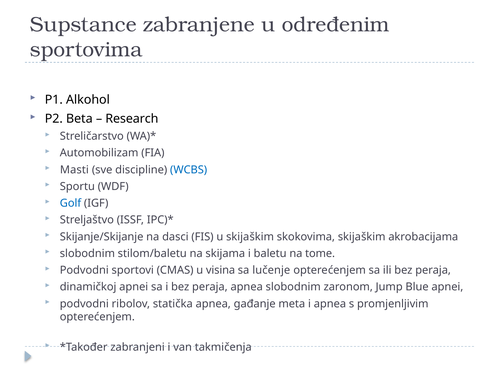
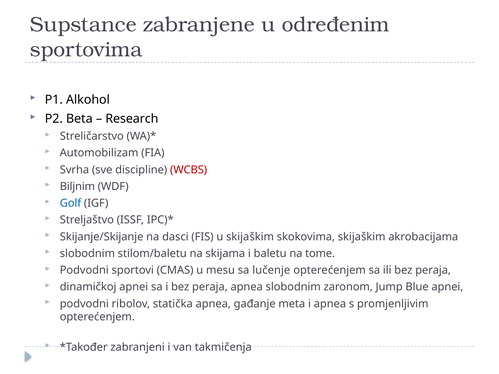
Masti: Masti -> Svrha
WCBS colour: blue -> red
Sportu: Sportu -> Biljnim
visina: visina -> mesu
